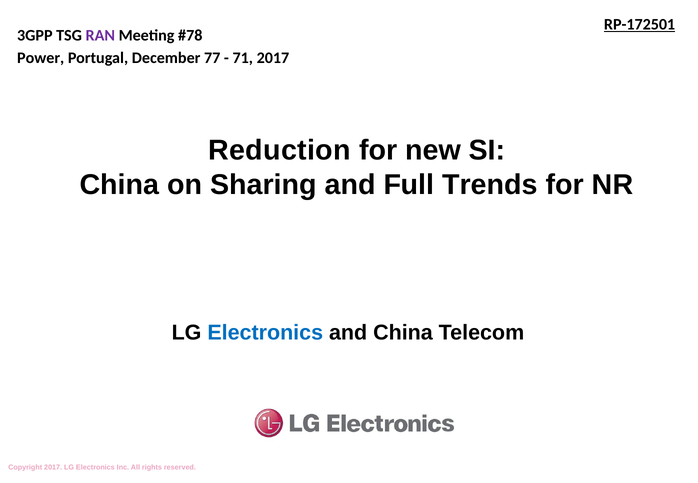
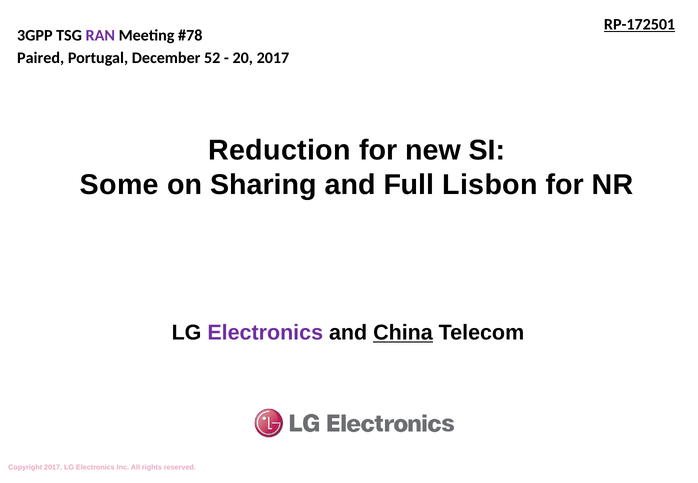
Power: Power -> Paired
77: 77 -> 52
71: 71 -> 20
China at (119, 185): China -> Some
Trends: Trends -> Lisbon
Electronics at (265, 333) colour: blue -> purple
China at (403, 333) underline: none -> present
